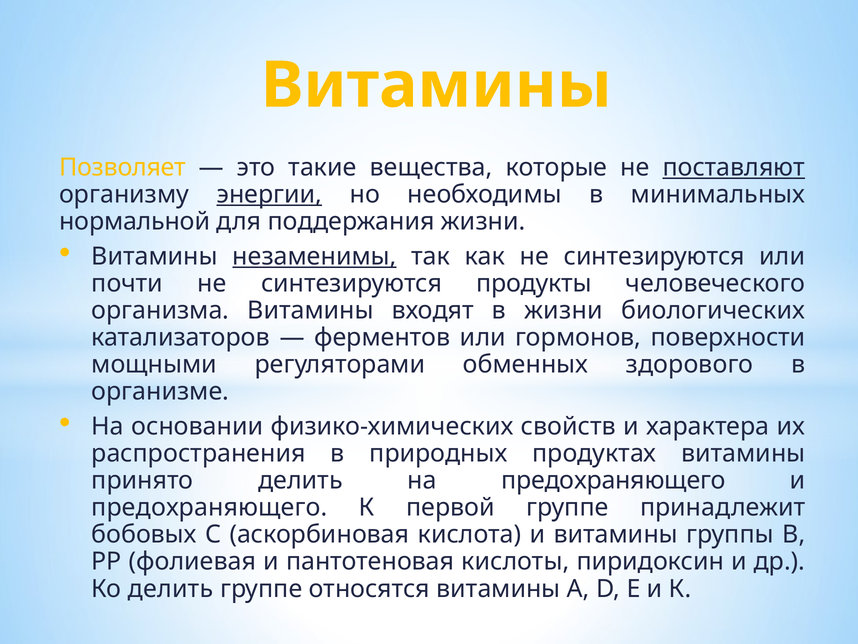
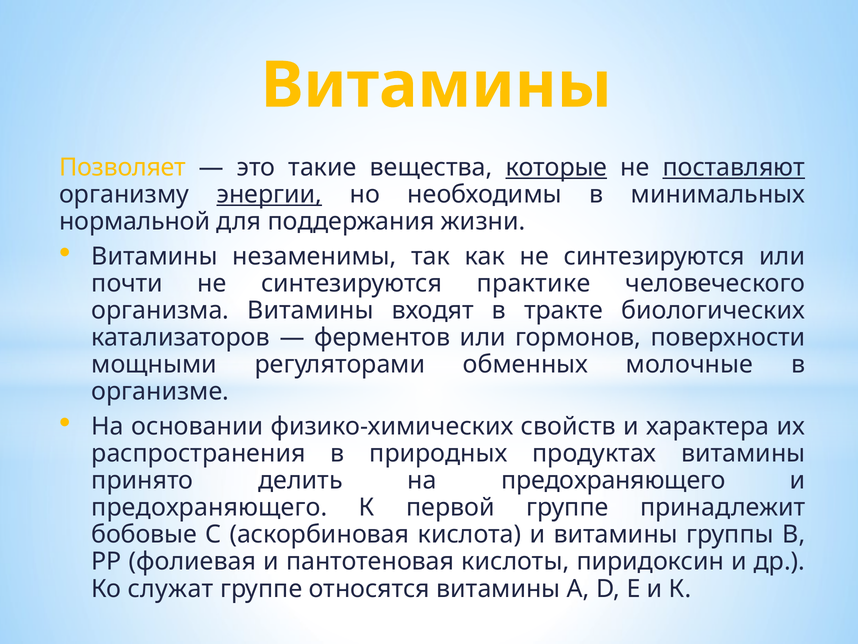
которые underline: none -> present
незаменимы underline: present -> none
продукты: продукты -> практике
в жизни: жизни -> тракте
здорового: здорового -> молочные
бобовых: бобовых -> бобовые
Ко делить: делить -> служат
